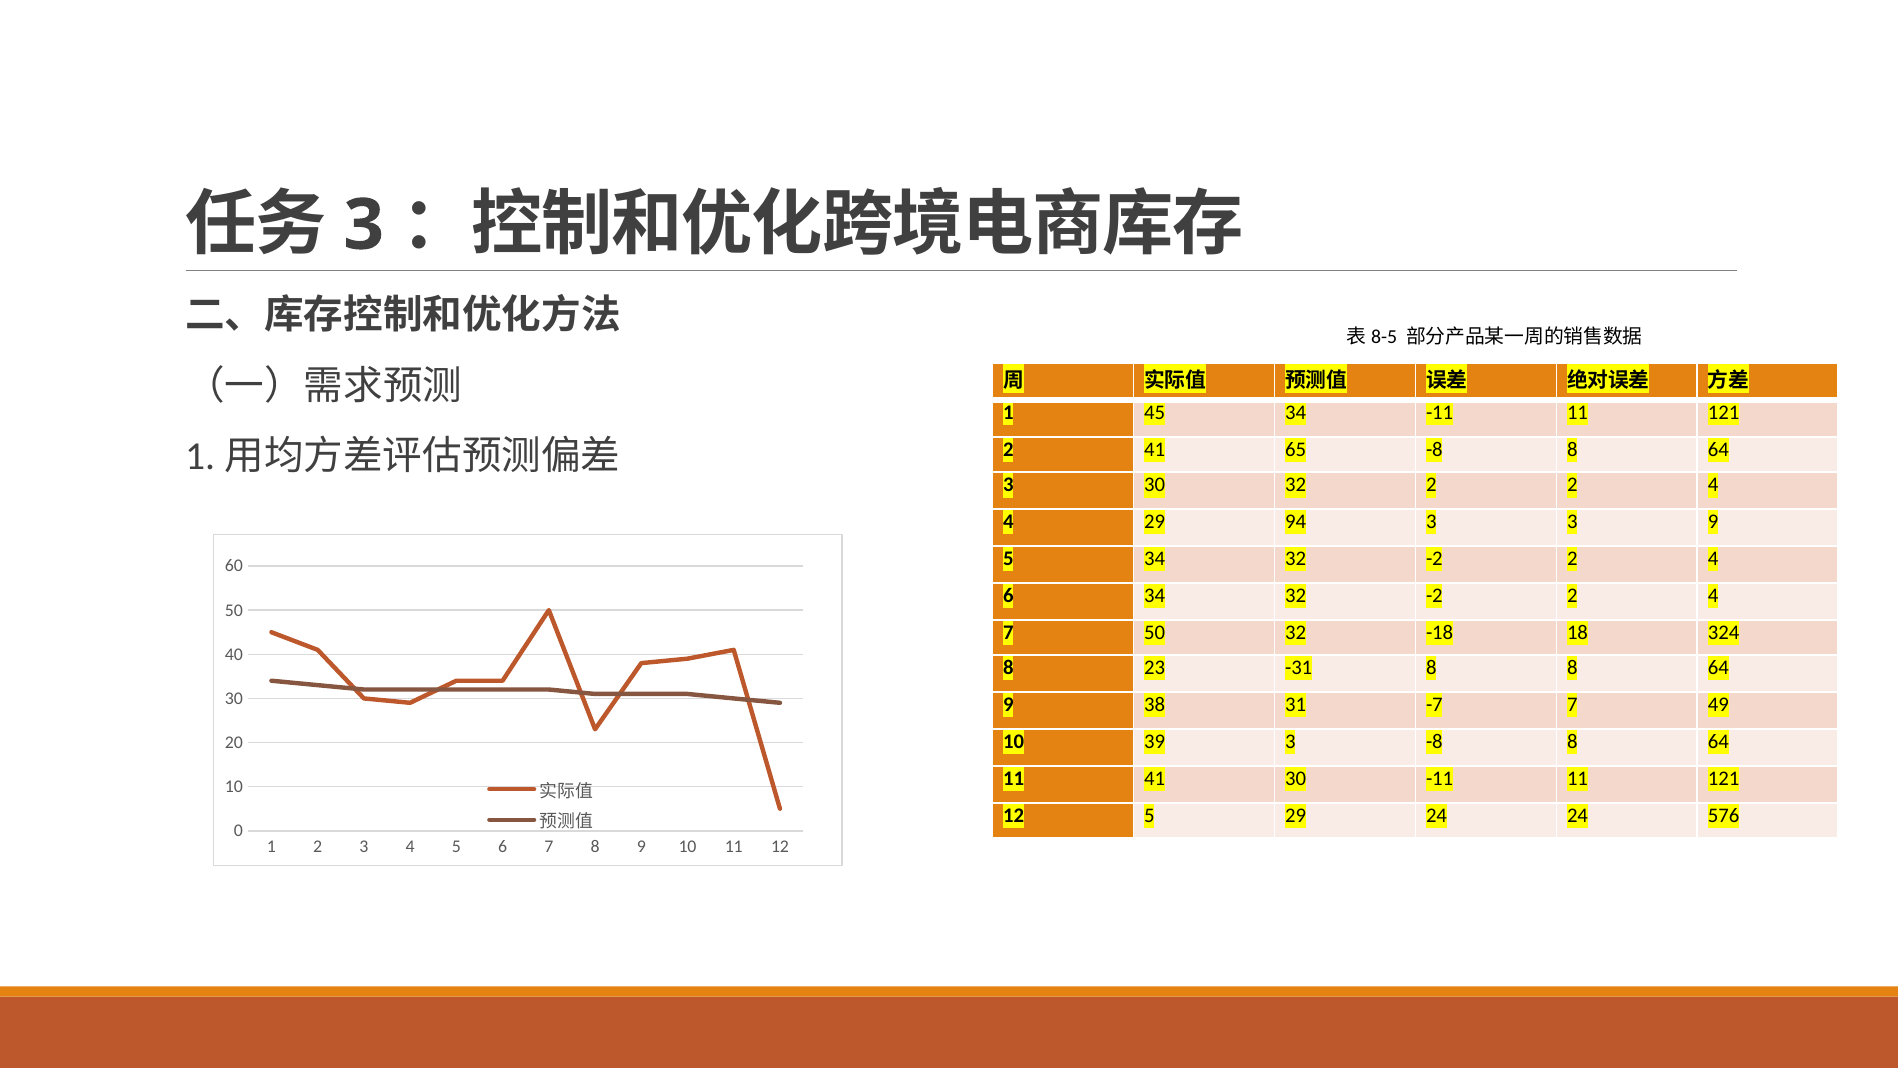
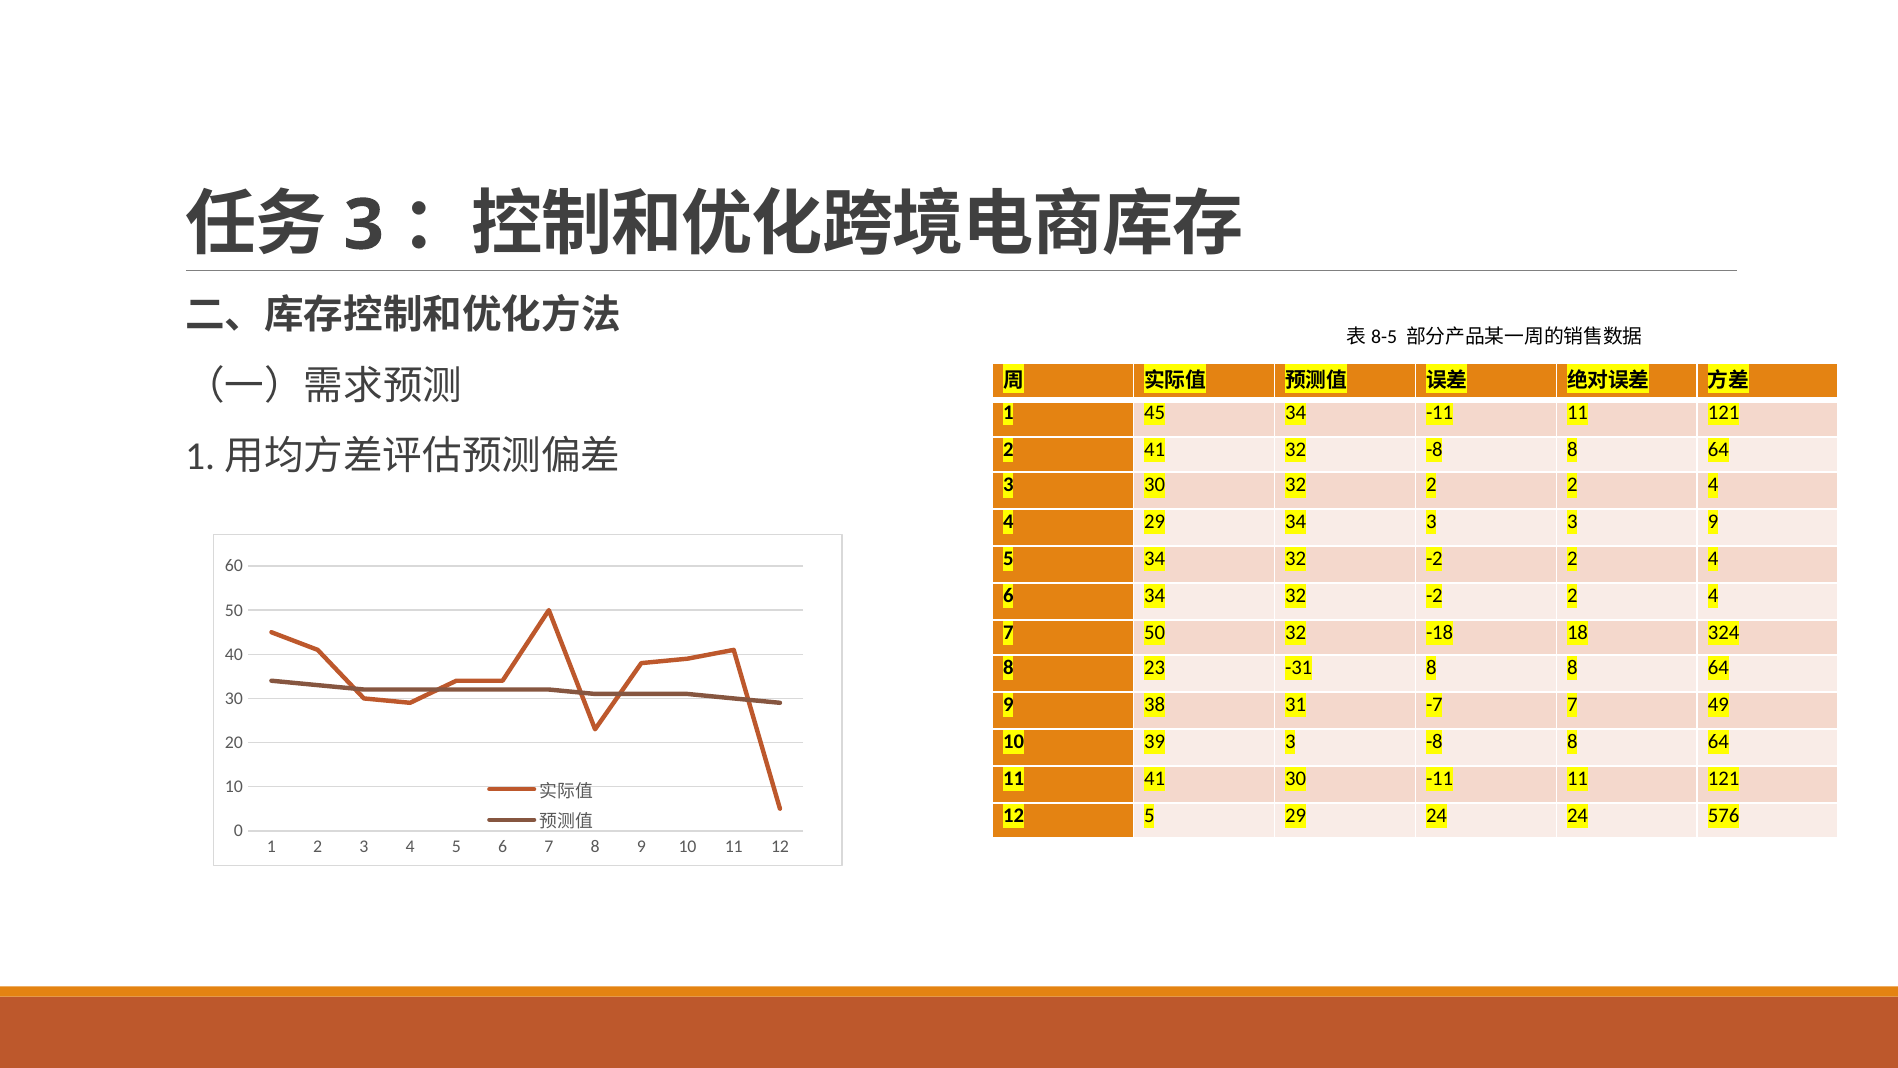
41 65: 65 -> 32
29 94: 94 -> 34
